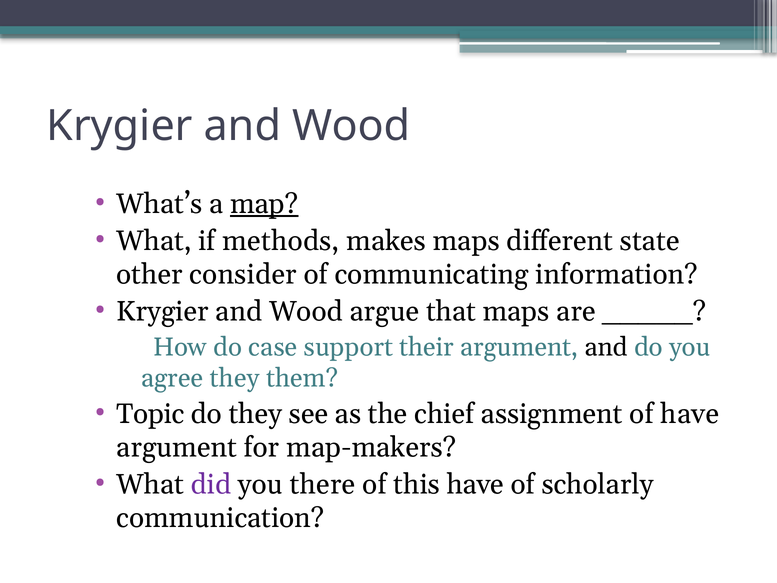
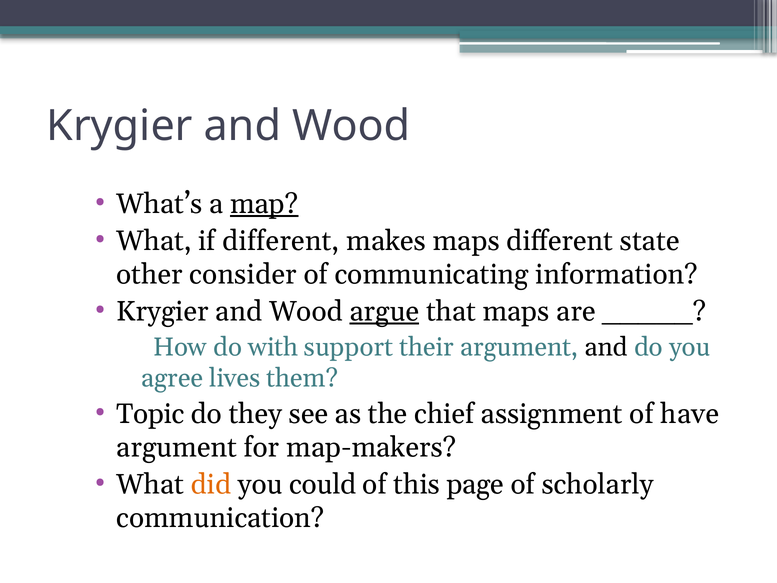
if methods: methods -> different
argue underline: none -> present
case: case -> with
agree they: they -> lives
did colour: purple -> orange
there: there -> could
this have: have -> page
